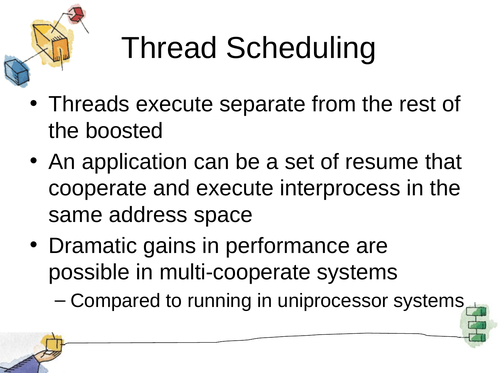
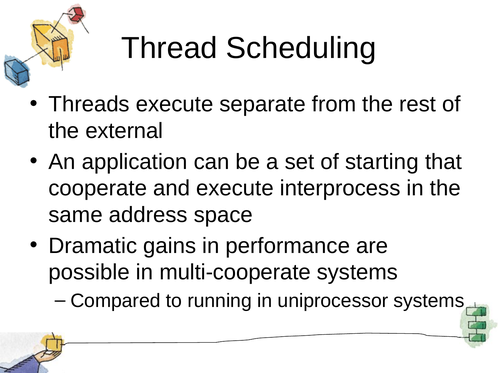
boosted: boosted -> external
resume: resume -> starting
